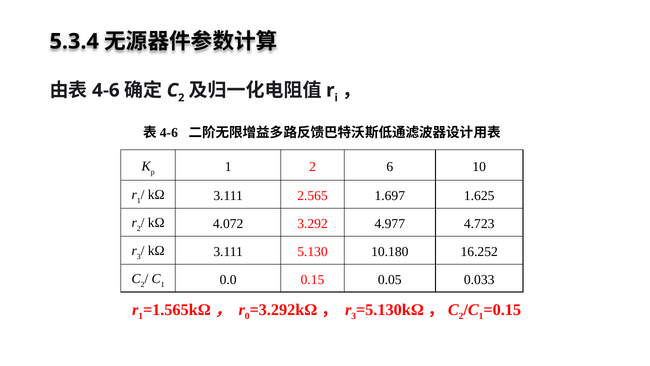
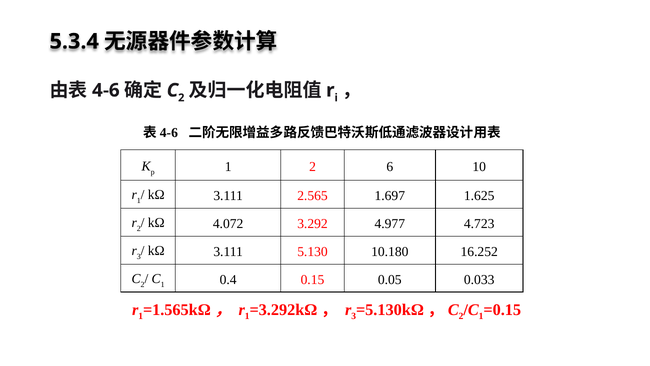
0.0: 0.0 -> 0.4
0 at (247, 316): 0 -> 1
